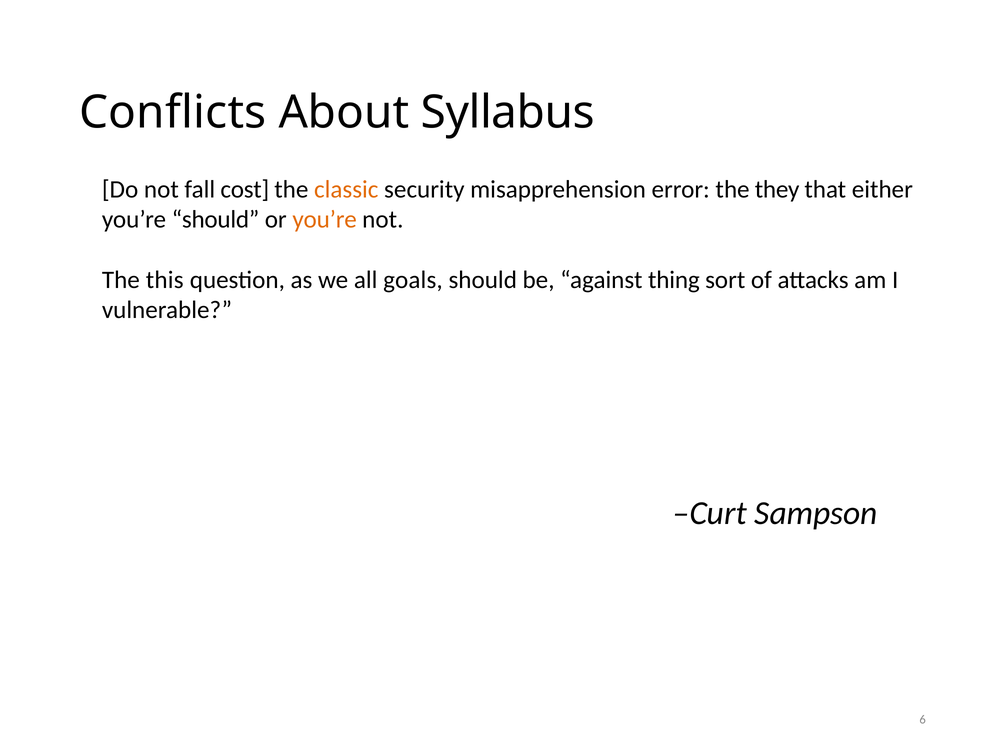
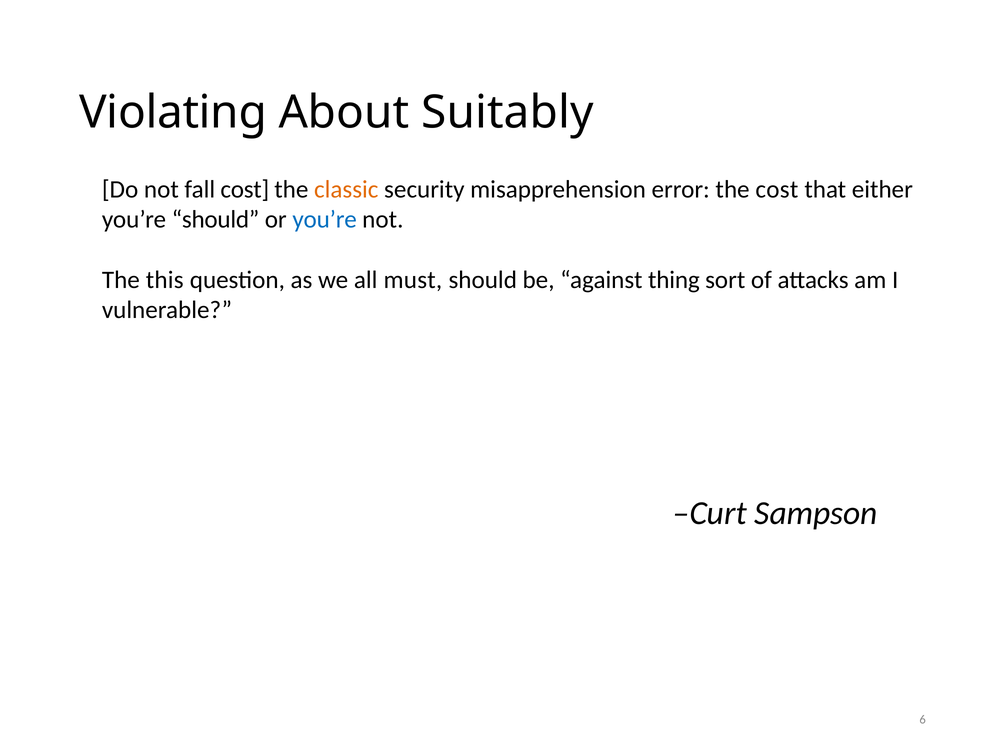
Conflicts: Conflicts -> Violating
Syllabus: Syllabus -> Suitably
the they: they -> cost
you’re at (325, 219) colour: orange -> blue
goals: goals -> must
